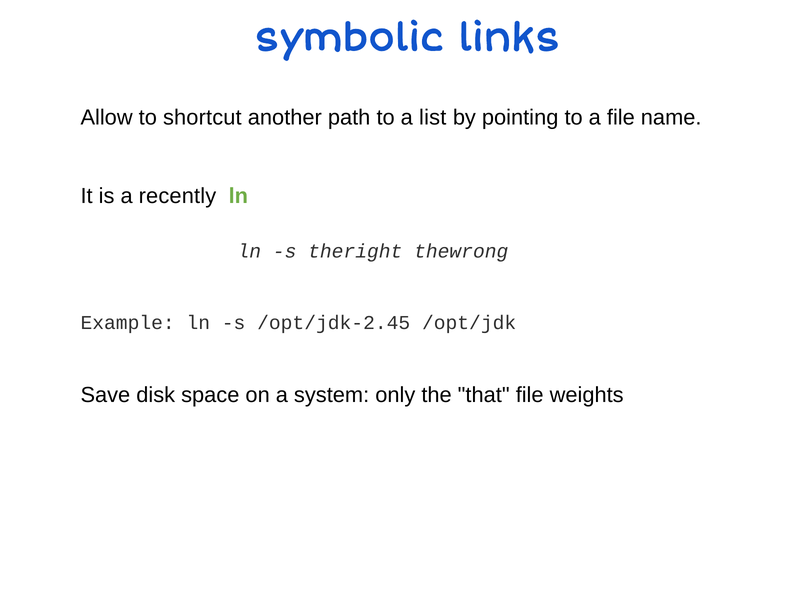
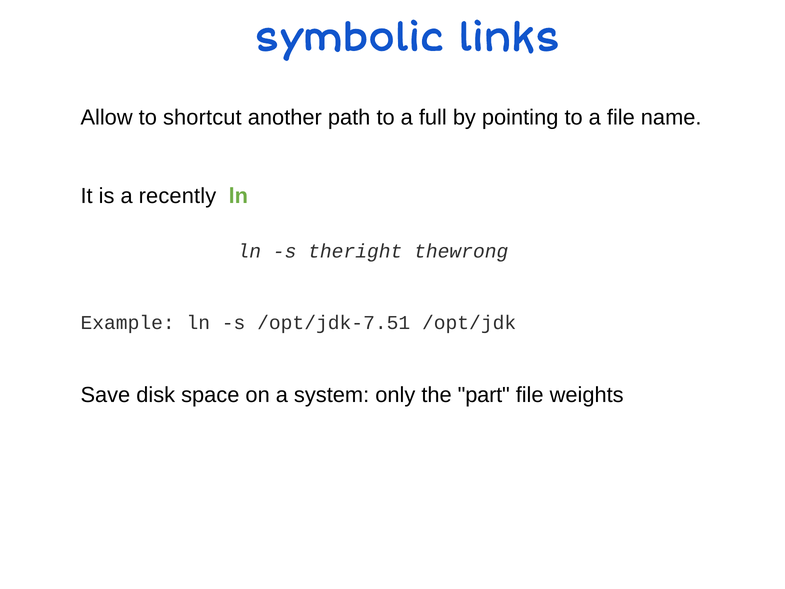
list: list -> full
/opt/jdk-2.45: /opt/jdk-2.45 -> /opt/jdk-7.51
that: that -> part
